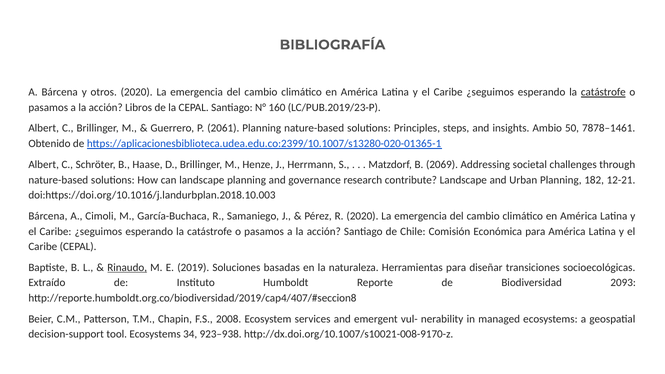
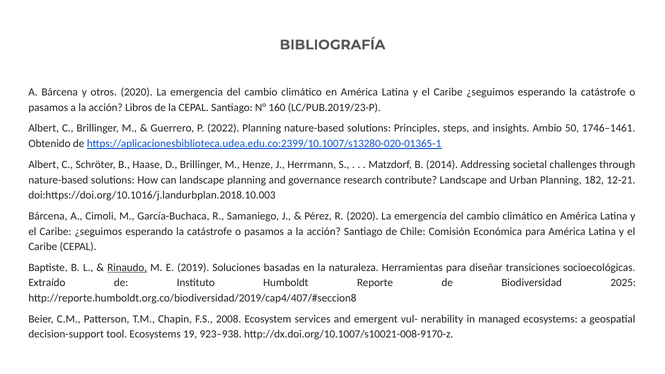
catástrofe at (603, 92) underline: present -> none
2061: 2061 -> 2022
7878–1461: 7878–1461 -> 1746–1461
2069: 2069 -> 2014
2093: 2093 -> 2025
34: 34 -> 19
